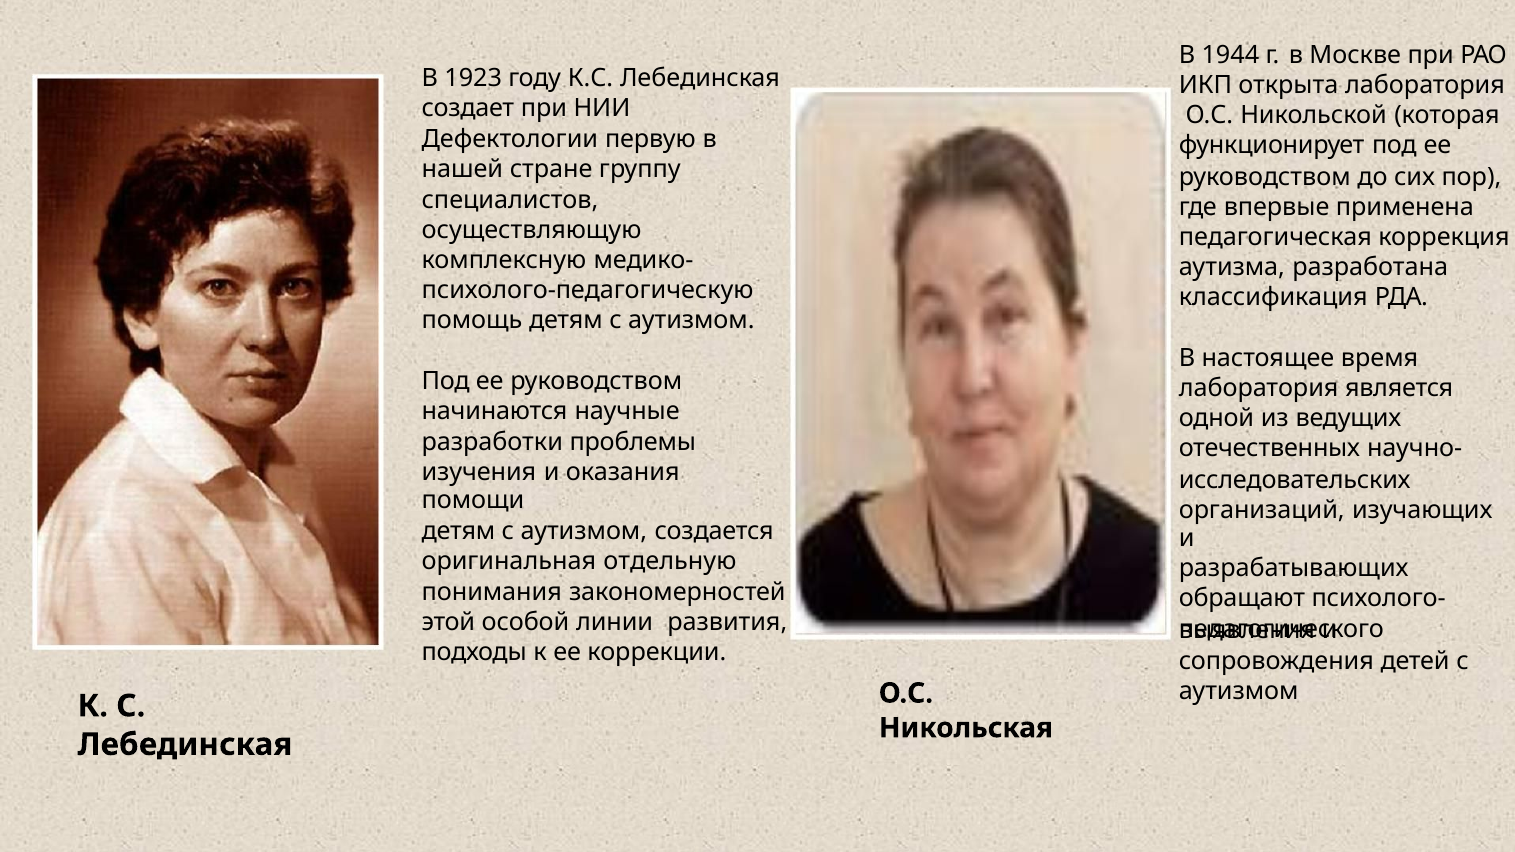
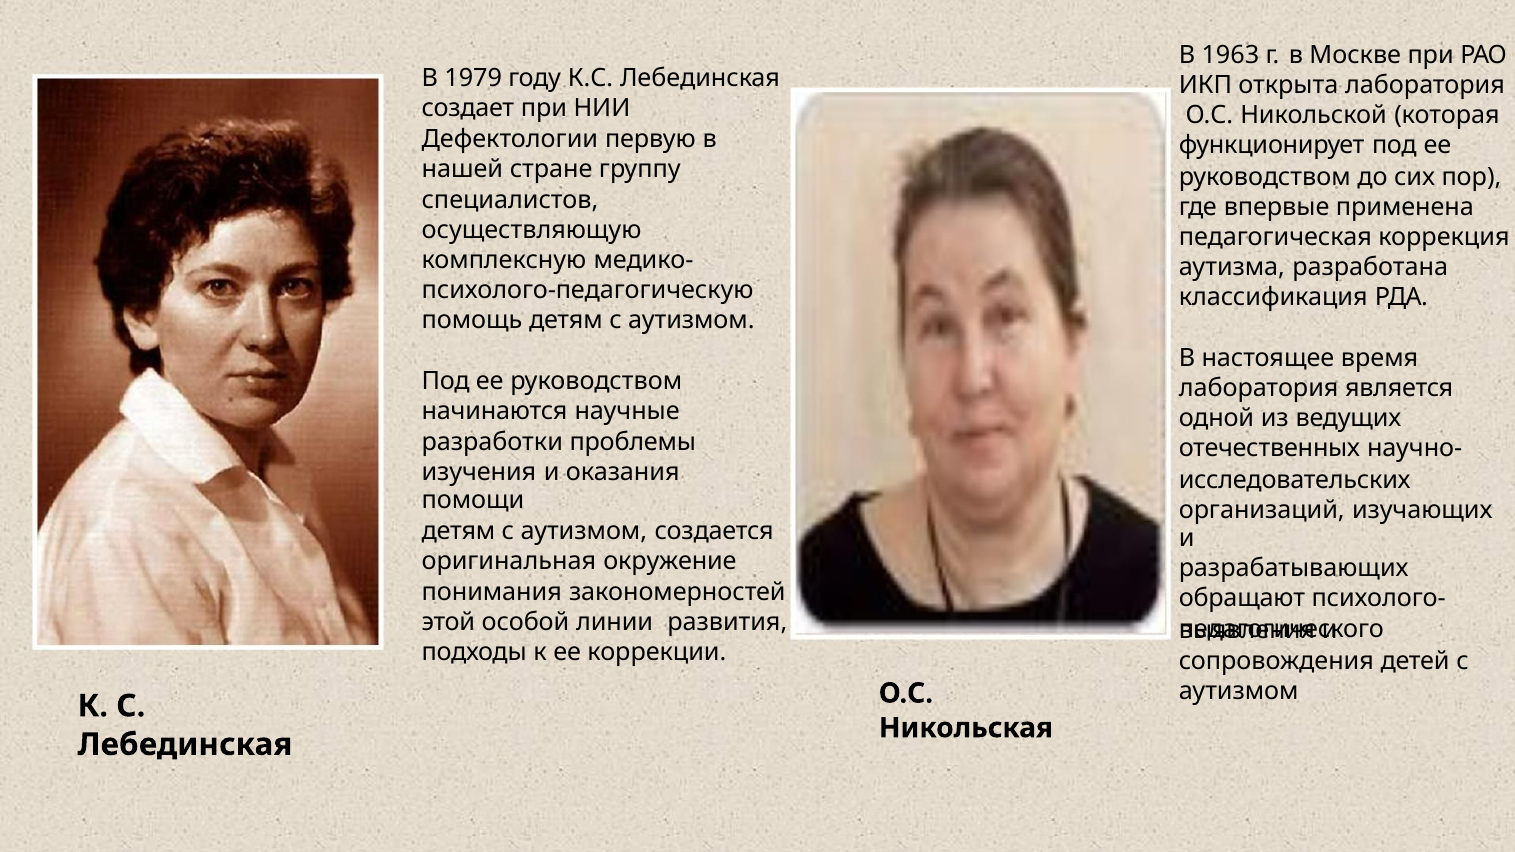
1944: 1944 -> 1963
1923: 1923 -> 1979
отдельную: отдельную -> окружение
